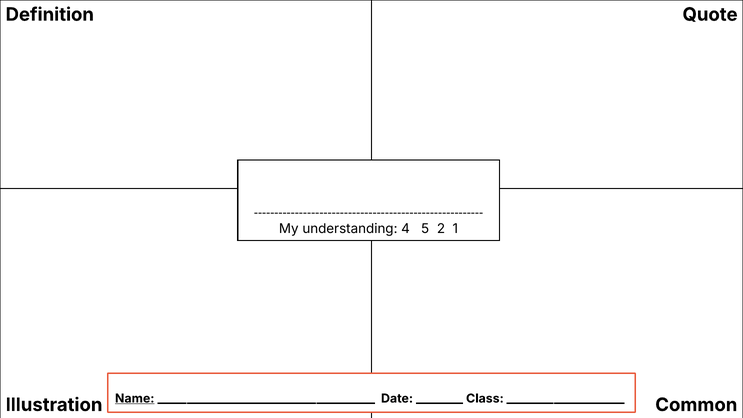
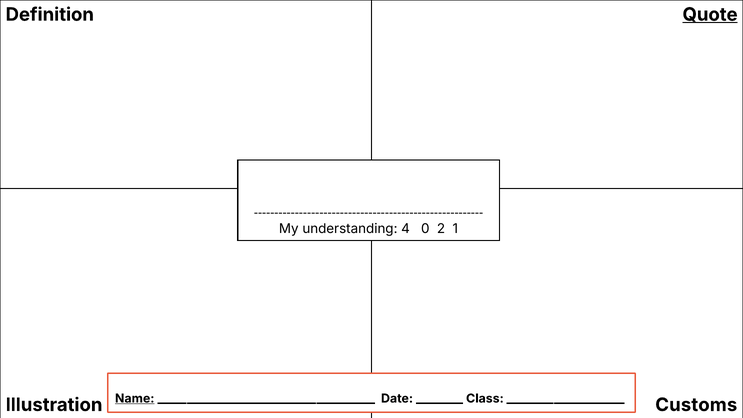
Quote underline: none -> present
5: 5 -> 0
Common: Common -> Customs
